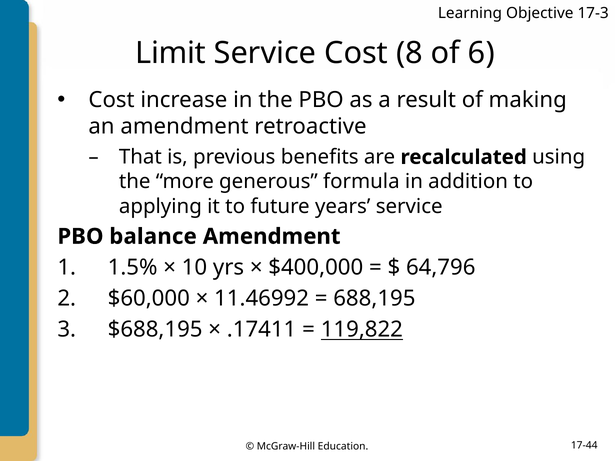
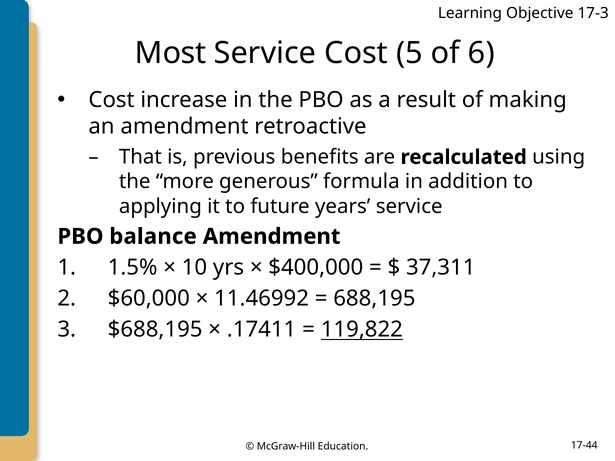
Limit: Limit -> Most
8: 8 -> 5
64,796: 64,796 -> 37,311
